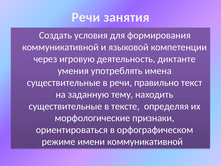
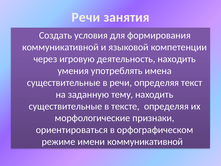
деятельность диктанте: диктанте -> находить
речи правильно: правильно -> определяя
